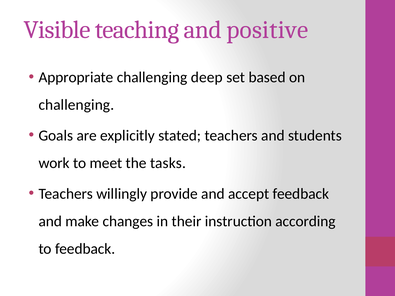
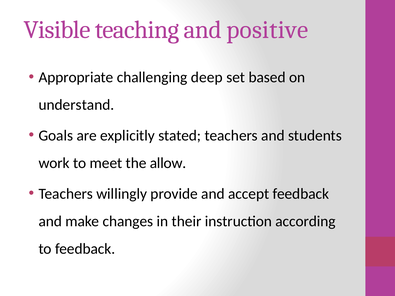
challenging at (76, 105): challenging -> understand
tasks: tasks -> allow
